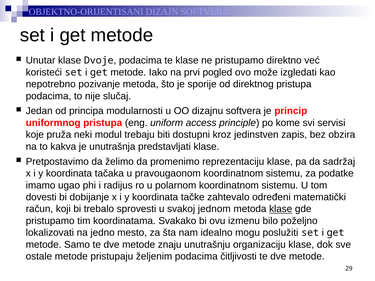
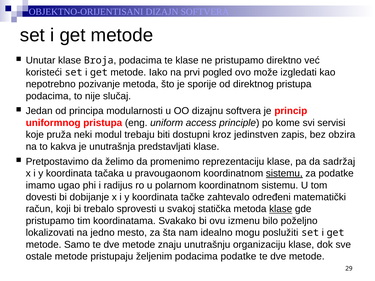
Dvoje: Dvoje -> Broja
sistemu at (284, 174) underline: none -> present
jednom: jednom -> statička
podacima čitljivosti: čitljivosti -> podatke
